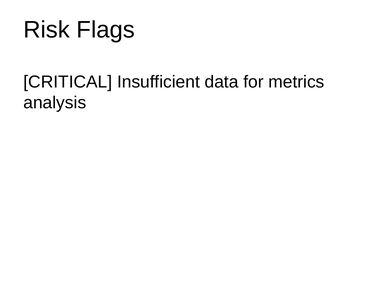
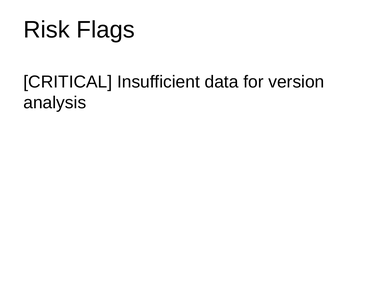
metrics: metrics -> version
